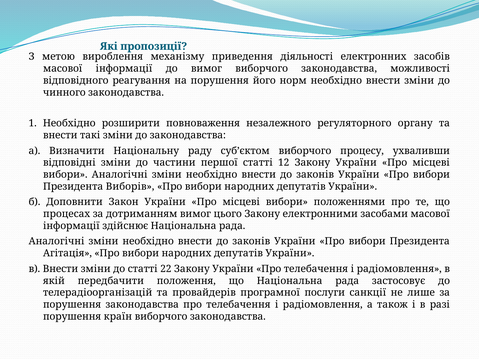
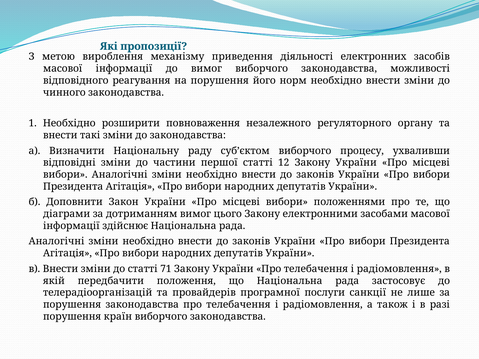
Виборів at (130, 187): Виборів -> Агітація
процесах: процесах -> діаграми
22: 22 -> 71
